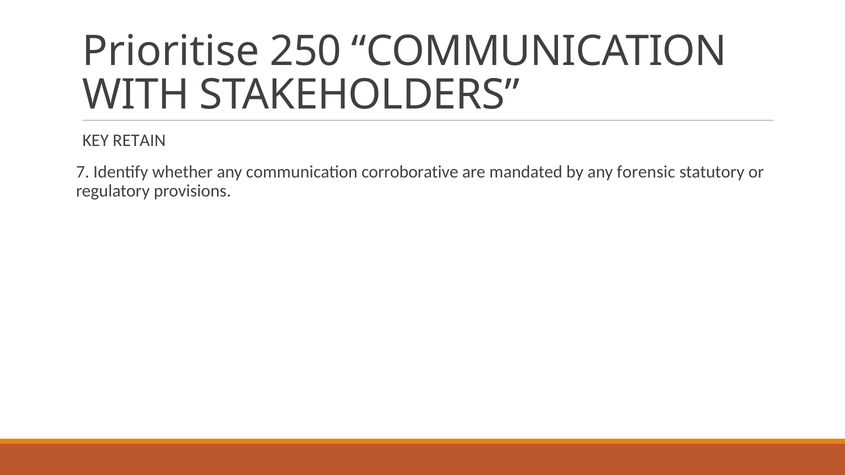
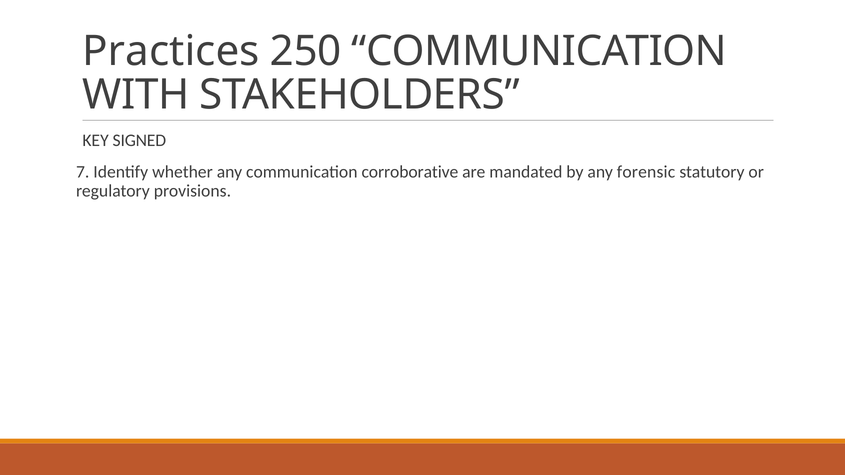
Prioritise: Prioritise -> Practices
RETAIN: RETAIN -> SIGNED
